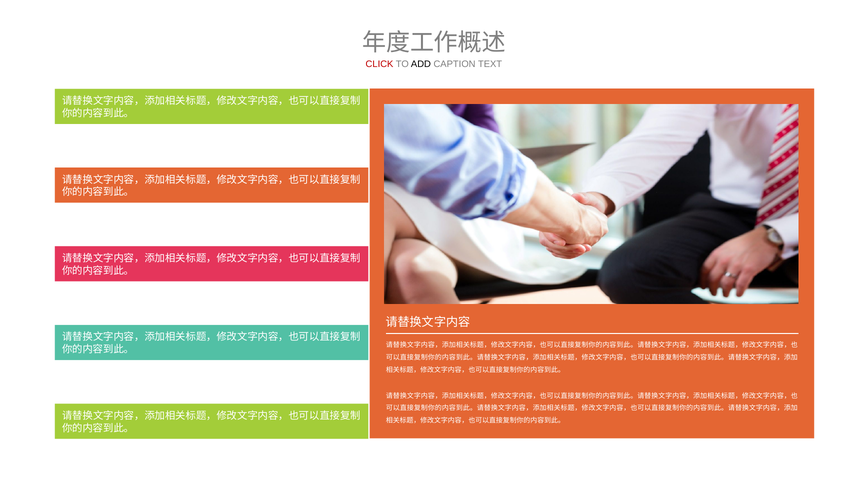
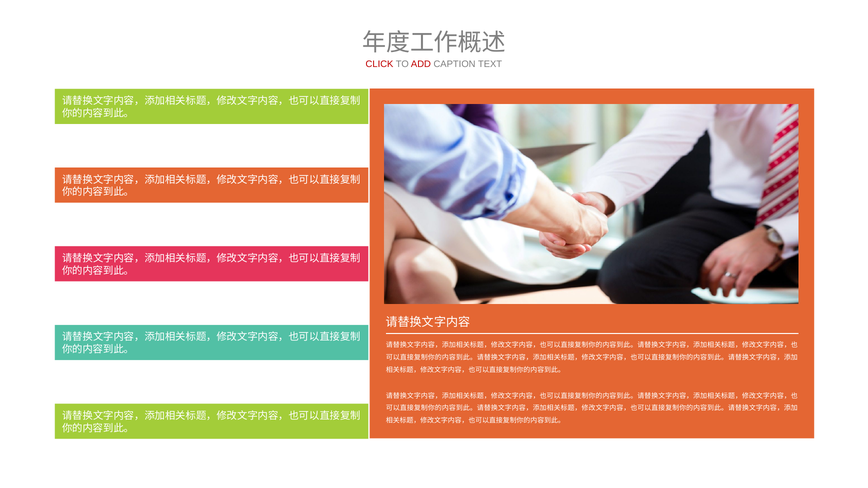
ADD colour: black -> red
